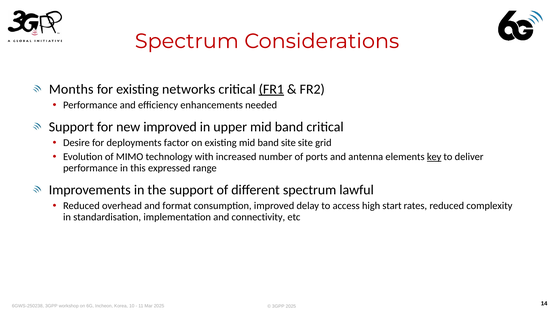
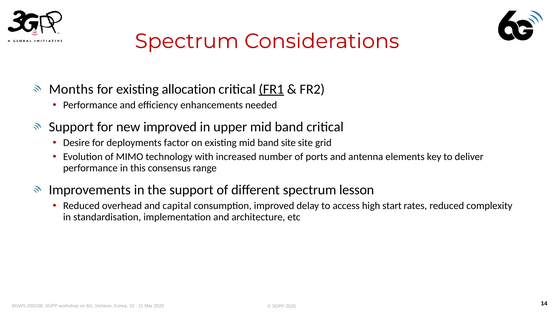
networks: networks -> allocation
key underline: present -> none
expressed: expressed -> consensus
lawful: lawful -> lesson
format: format -> capital
connectivity: connectivity -> architecture
